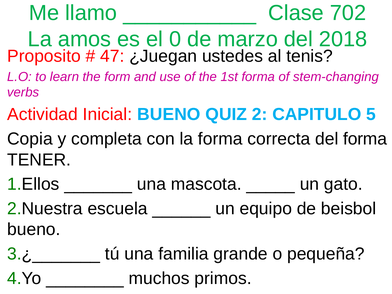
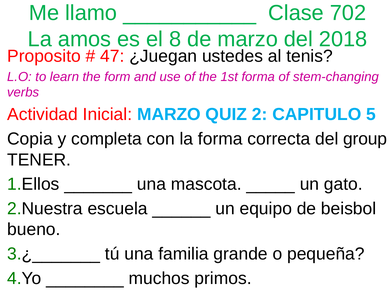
0: 0 -> 8
Inicial BUENO: BUENO -> MARZO
del forma: forma -> group
